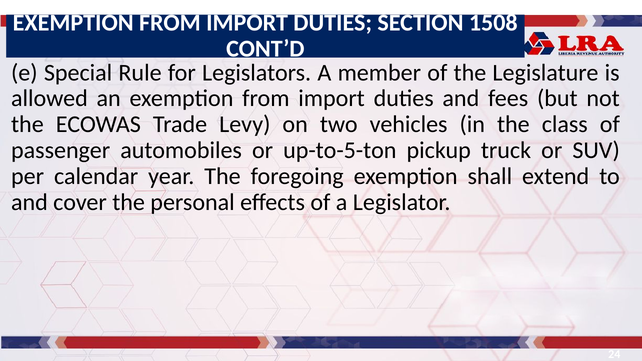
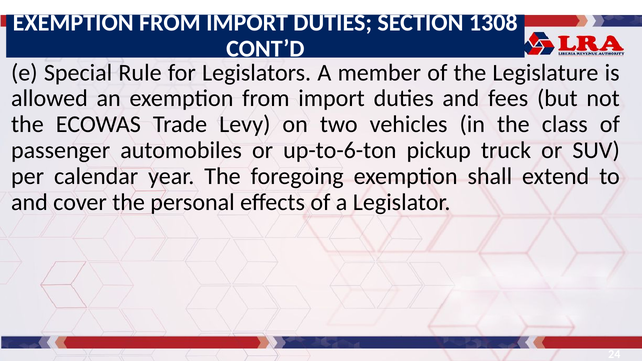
1508: 1508 -> 1308
up-to-5-ton: up-to-5-ton -> up-to-6-ton
